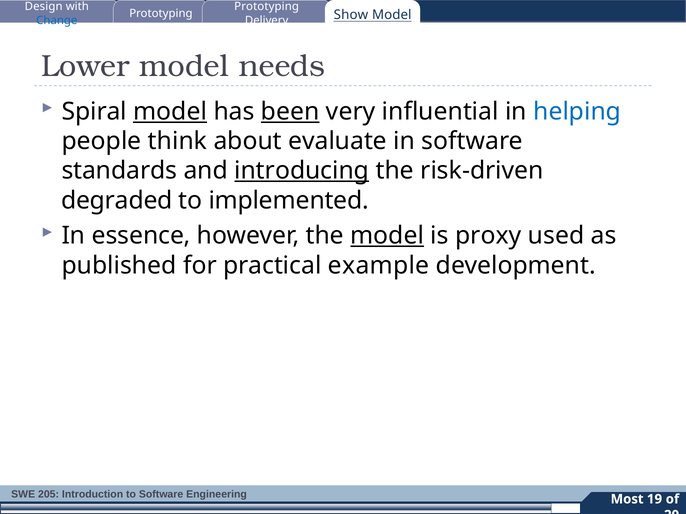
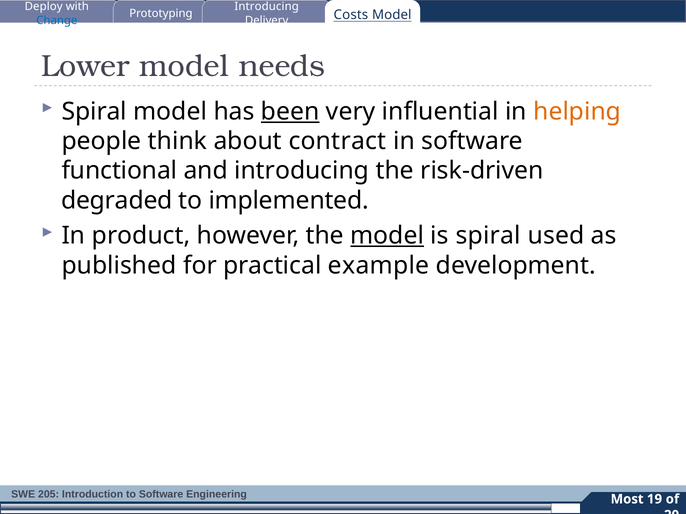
Design: Design -> Deploy
Prototyping at (267, 7): Prototyping -> Introducing
Show: Show -> Costs
model at (170, 111) underline: present -> none
helping colour: blue -> orange
evaluate: evaluate -> contract
standards: standards -> functional
introducing at (302, 171) underline: present -> none
essence: essence -> product
is proxy: proxy -> spiral
